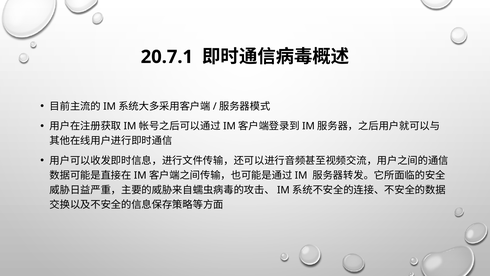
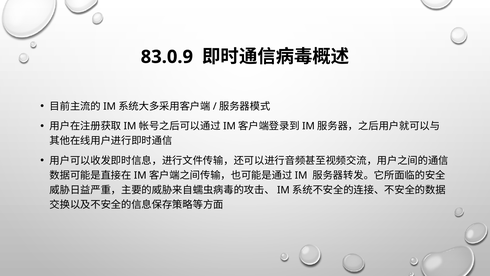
20.7.1: 20.7.1 -> 83.0.9
